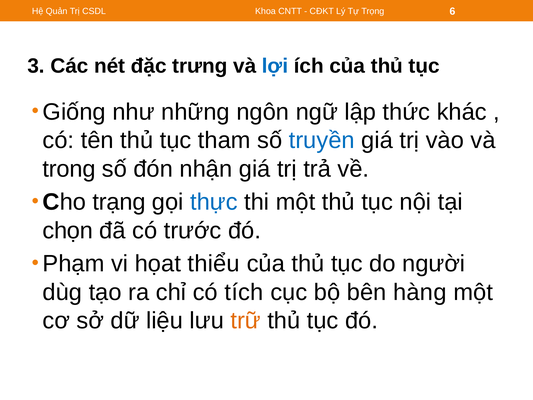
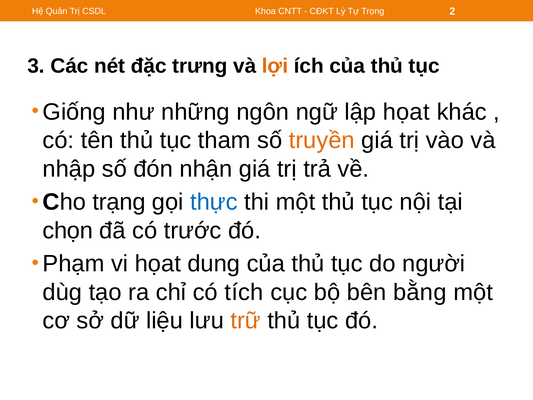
6: 6 -> 2
lợi colour: blue -> orange
lập thức: thức -> họat
truyền colour: blue -> orange
trong: trong -> nhập
thiểu: thiểu -> dung
hàng: hàng -> bằng
